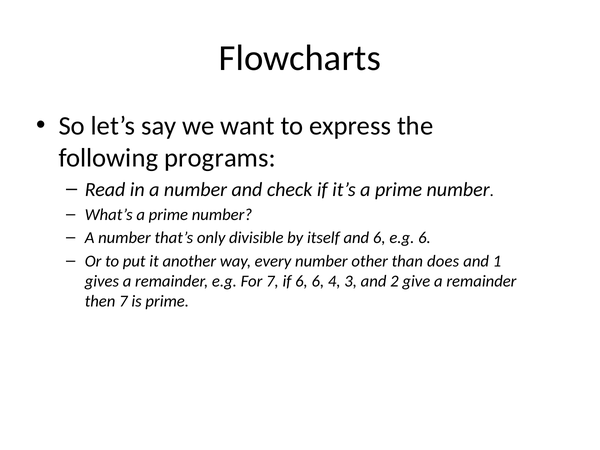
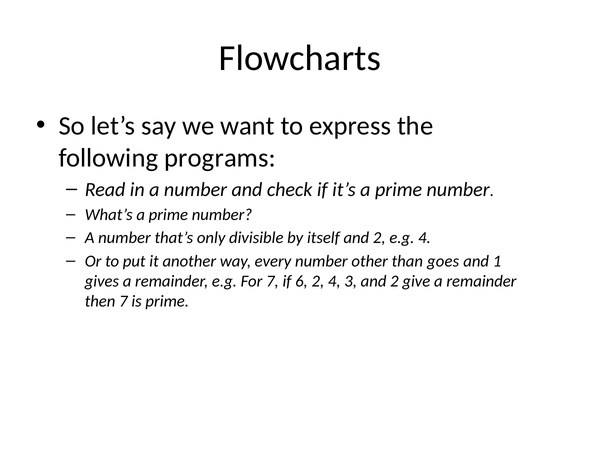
itself and 6: 6 -> 2
e.g 6: 6 -> 4
does: does -> goes
6 6: 6 -> 2
